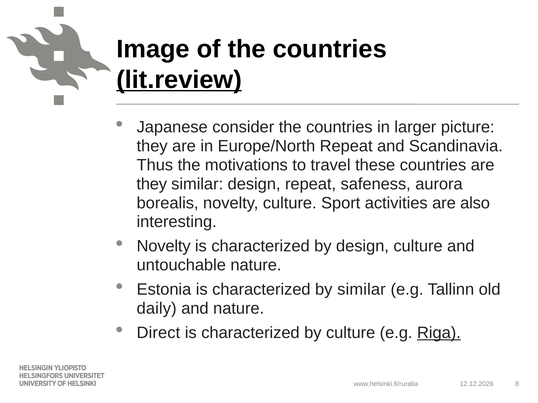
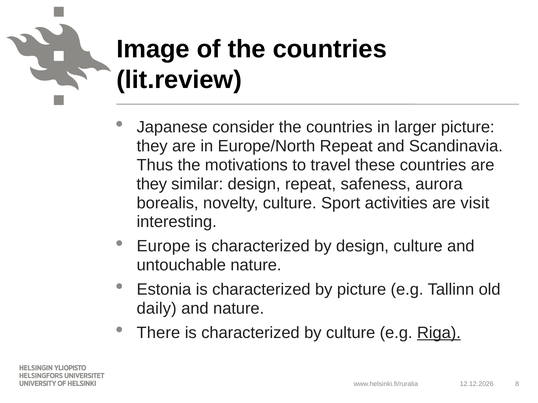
lit.review underline: present -> none
also: also -> visit
Novelty at (164, 247): Novelty -> Europe
by similar: similar -> picture
Direct: Direct -> There
